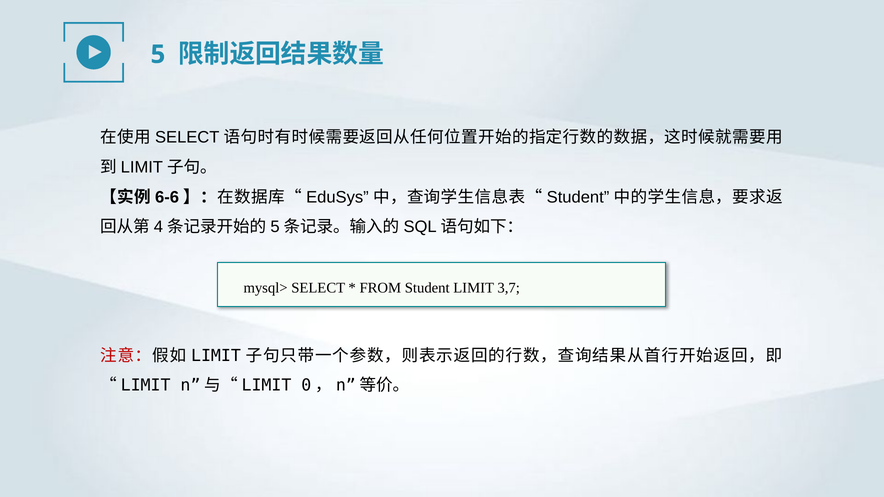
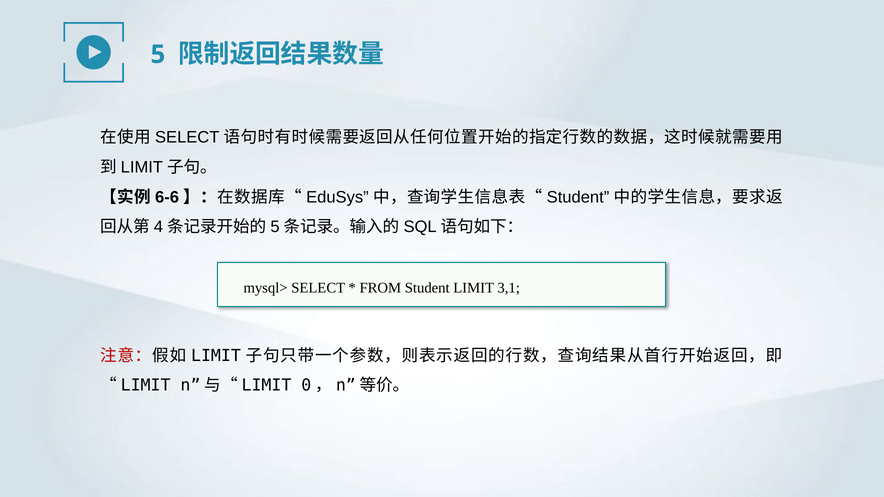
3,7: 3,7 -> 3,1
